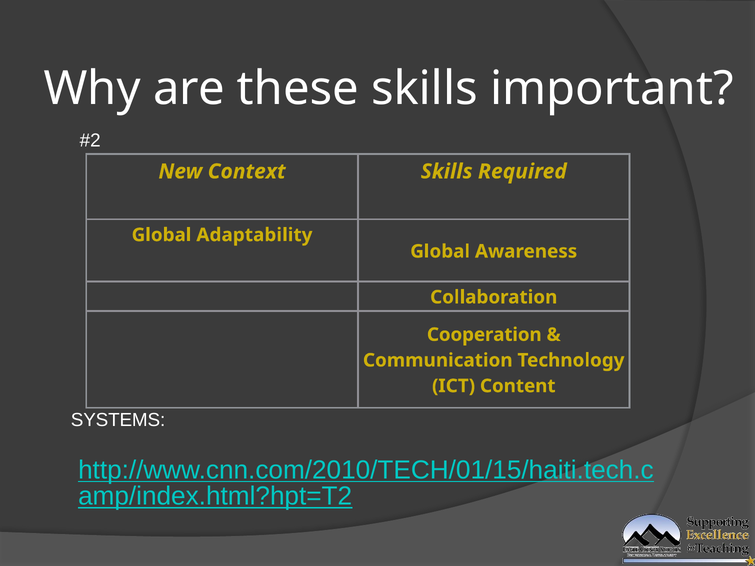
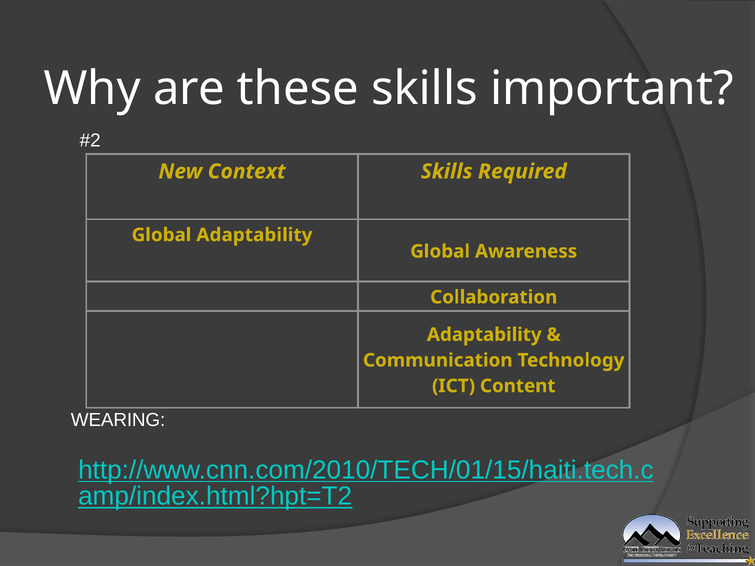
Cooperation at (484, 335): Cooperation -> Adaptability
SYSTEMS: SYSTEMS -> WEARING
